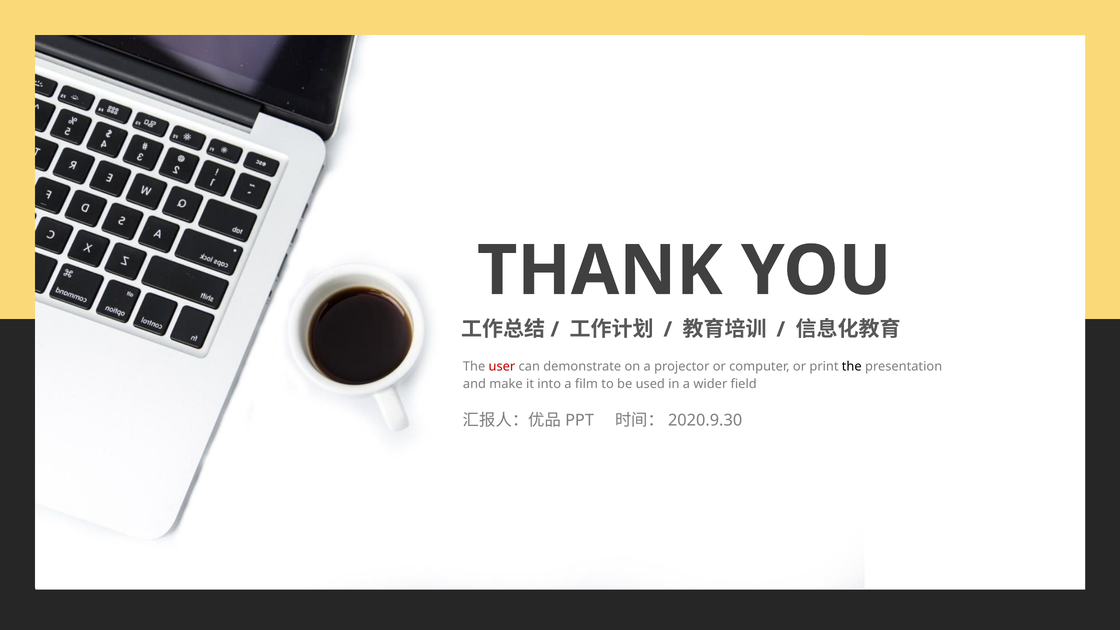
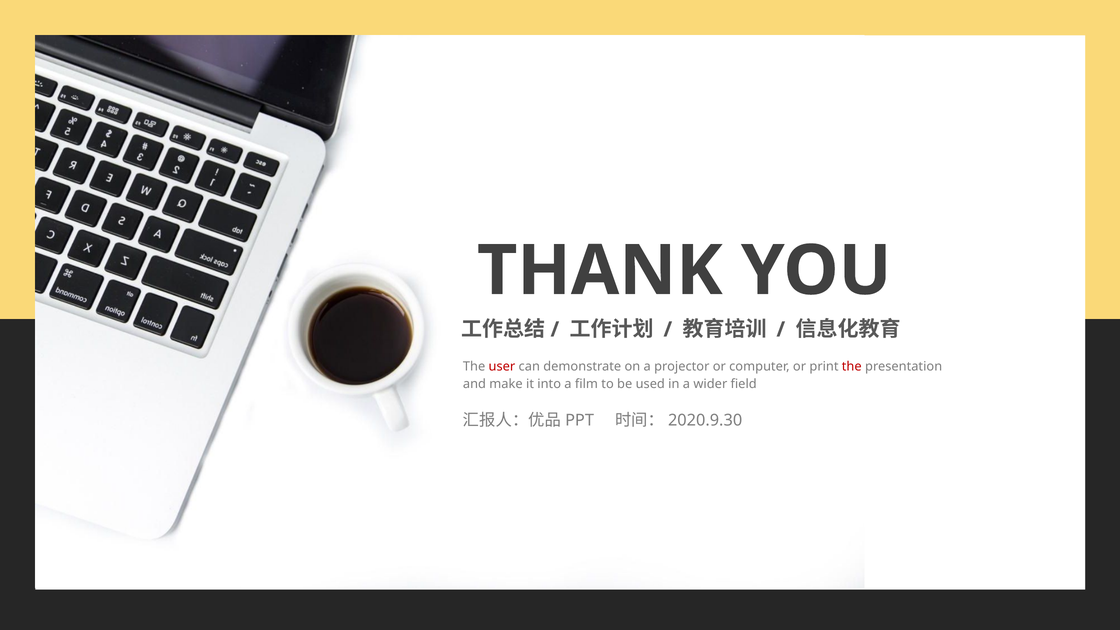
the at (852, 367) colour: black -> red
